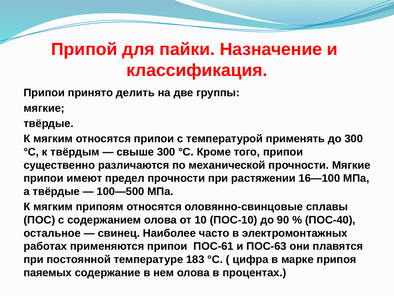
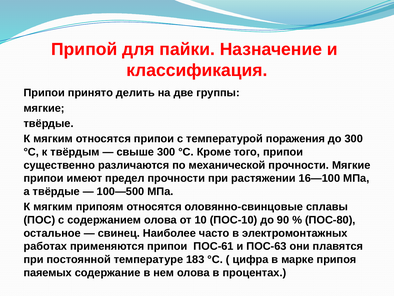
применять: применять -> поражения
ПОС-40: ПОС-40 -> ПОС-80
